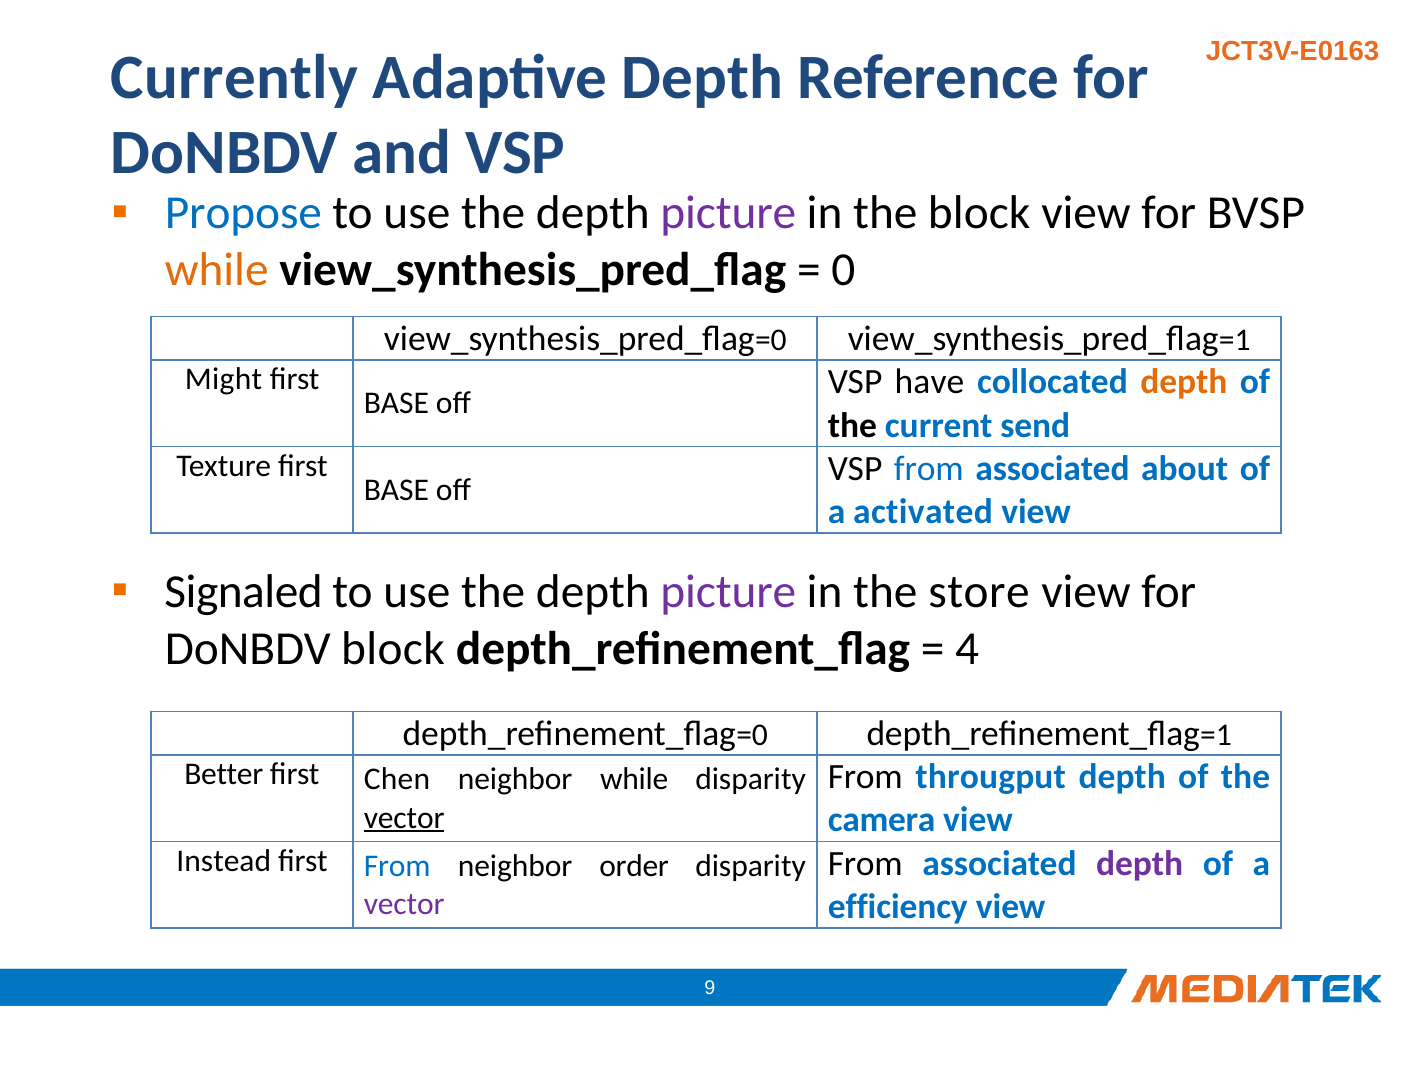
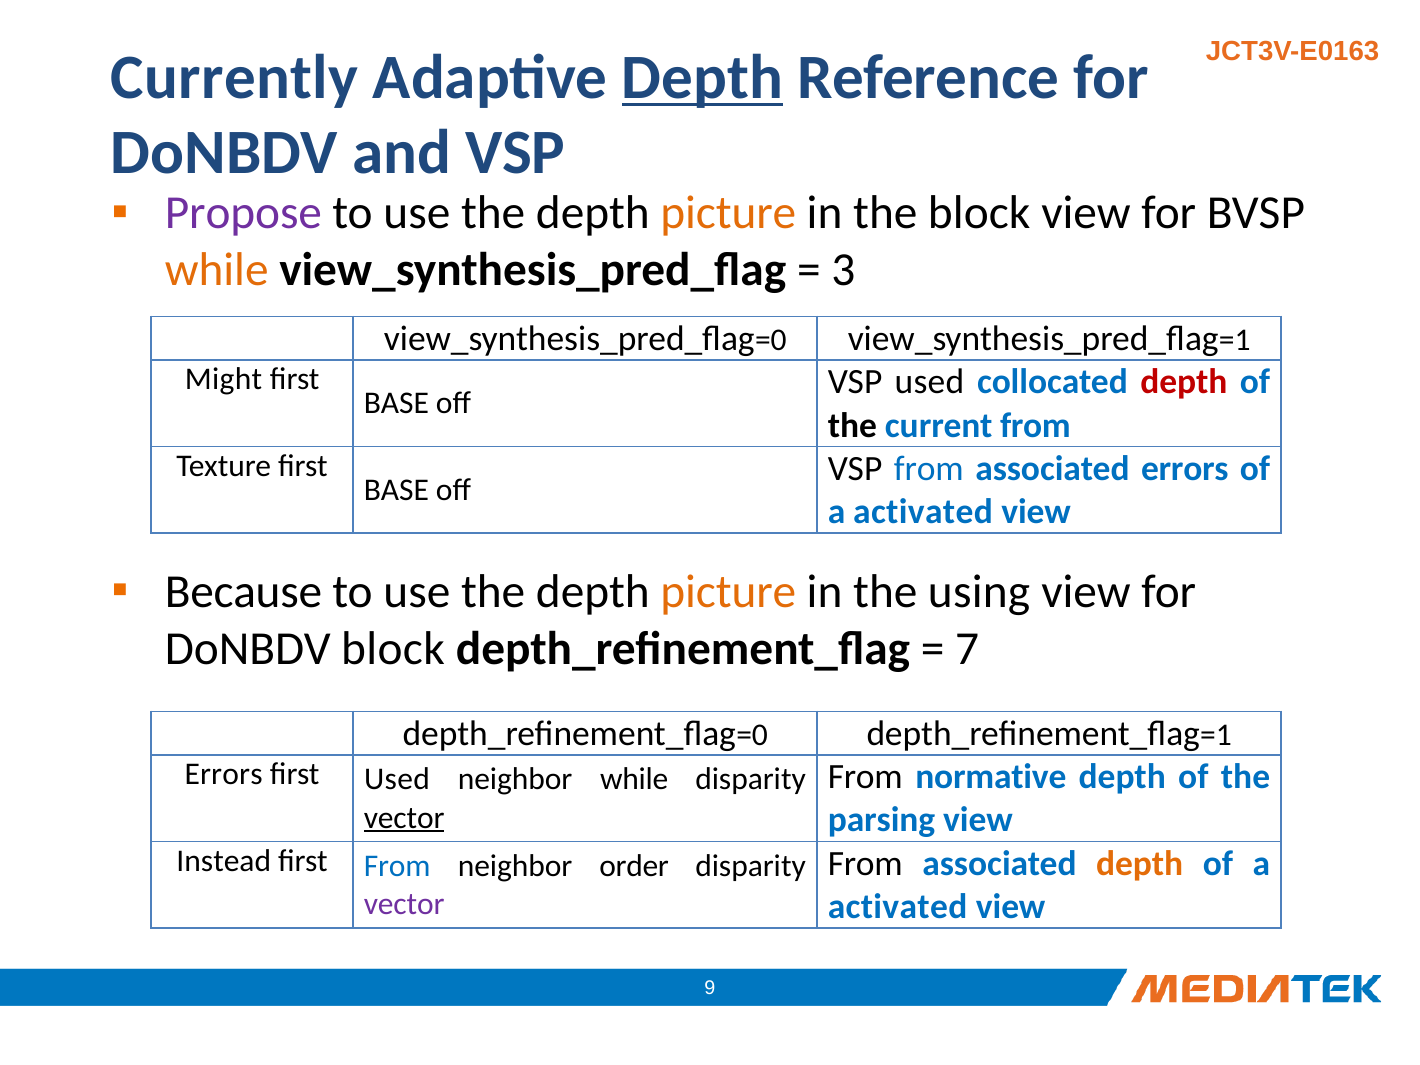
Depth at (702, 77) underline: none -> present
Propose colour: blue -> purple
picture at (728, 213) colour: purple -> orange
0: 0 -> 3
VSP have: have -> used
depth at (1184, 382) colour: orange -> red
current send: send -> from
associated about: about -> errors
Signaled: Signaled -> Because
picture at (728, 592) colour: purple -> orange
store: store -> using
4: 4 -> 7
Better at (224, 774): Better -> Errors
first Chen: Chen -> Used
througput: througput -> normative
camera: camera -> parsing
depth at (1140, 864) colour: purple -> orange
efficiency at (898, 907): efficiency -> activated
